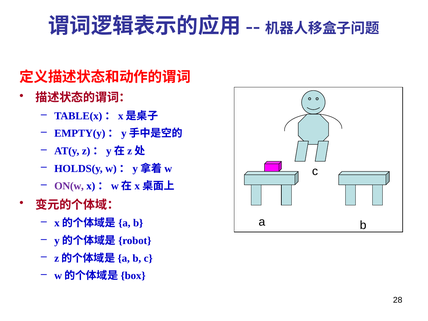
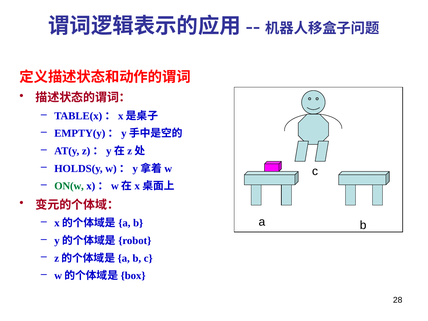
ON(w colour: purple -> green
